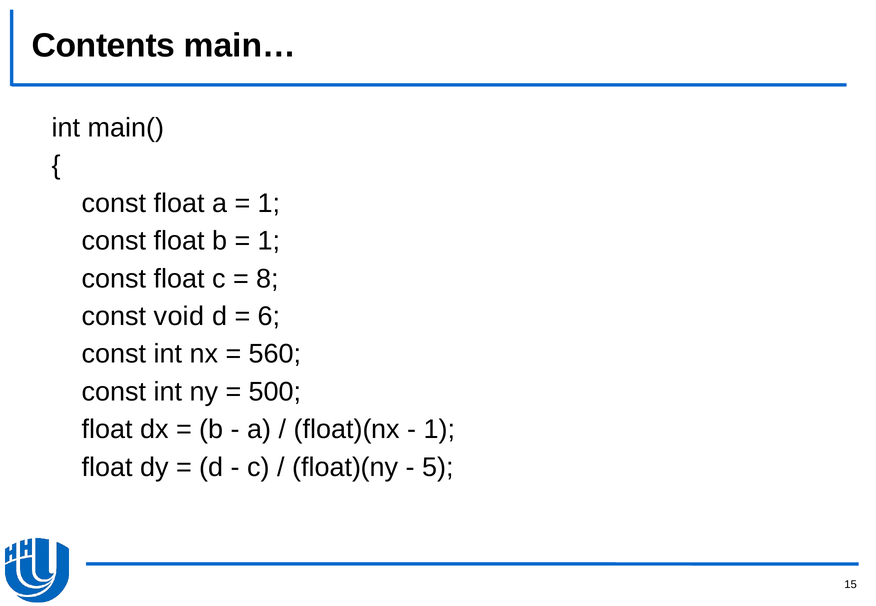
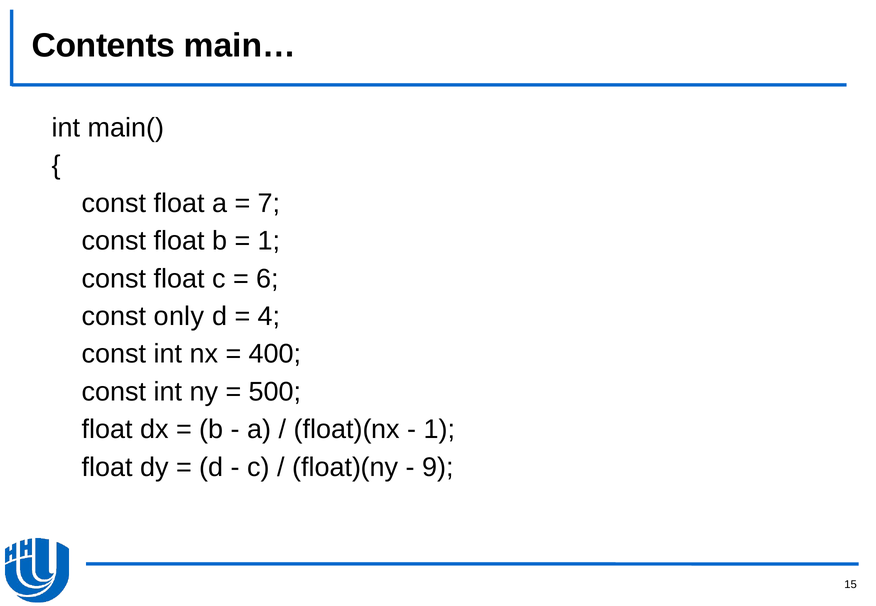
1 at (269, 204): 1 -> 7
8: 8 -> 6
void: void -> only
6: 6 -> 4
560: 560 -> 400
5: 5 -> 9
